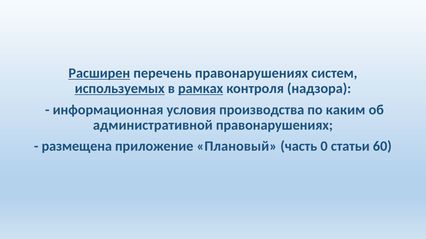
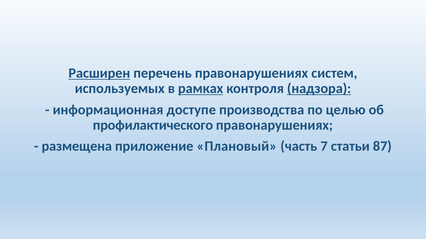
используемых underline: present -> none
надзора underline: none -> present
условия: условия -> доступе
каким: каким -> целью
административной: административной -> профилактического
0: 0 -> 7
60: 60 -> 87
